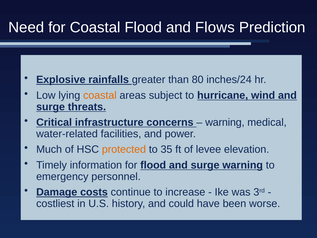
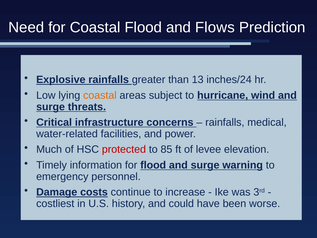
80: 80 -> 13
warning at (225, 122): warning -> rainfalls
protected colour: orange -> red
35: 35 -> 85
